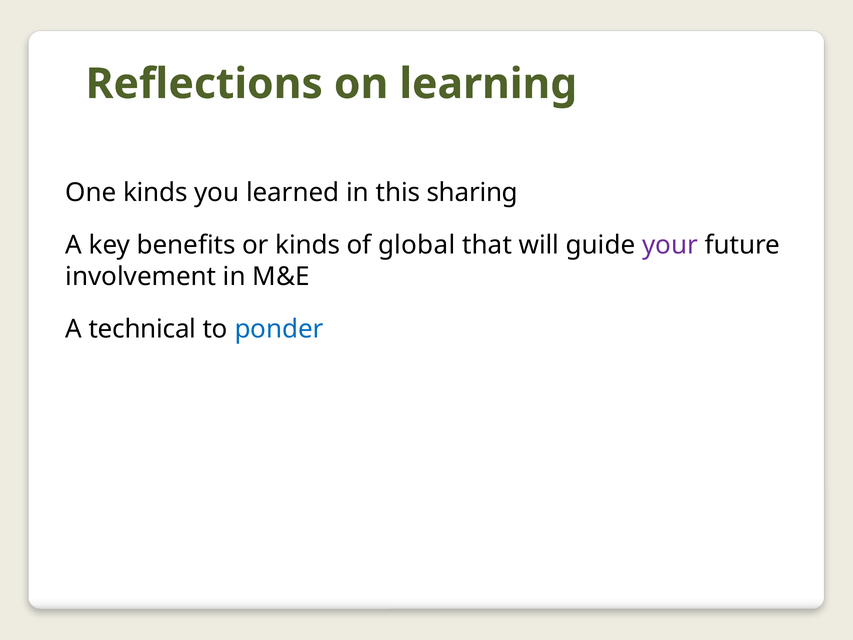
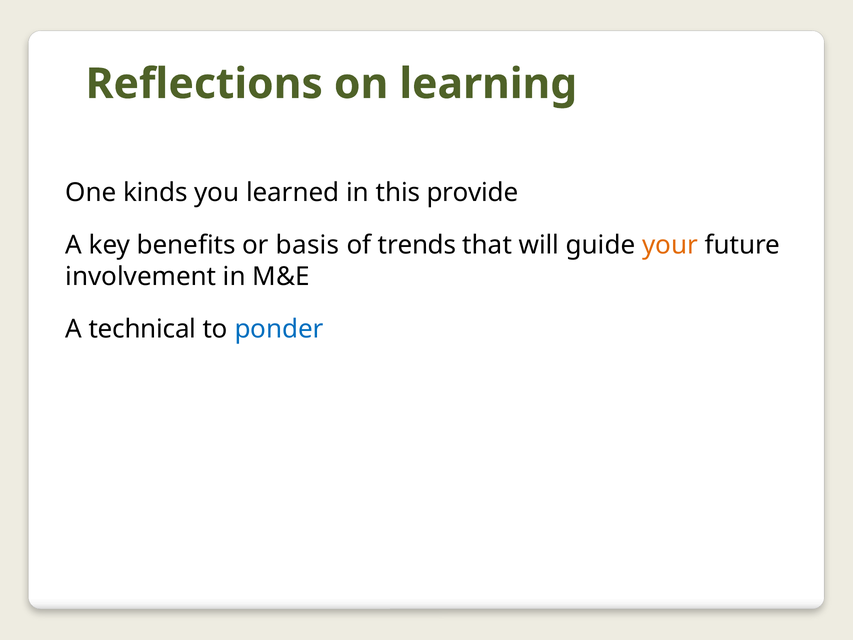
sharing: sharing -> provide
or kinds: kinds -> basis
global: global -> trends
your colour: purple -> orange
